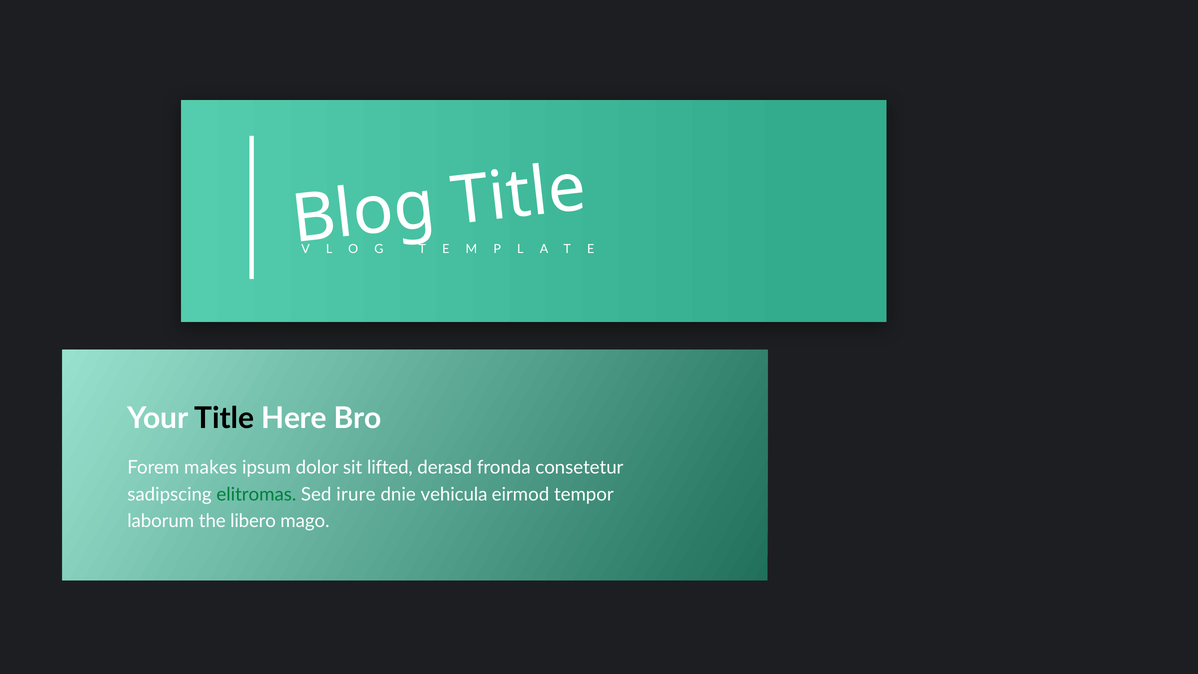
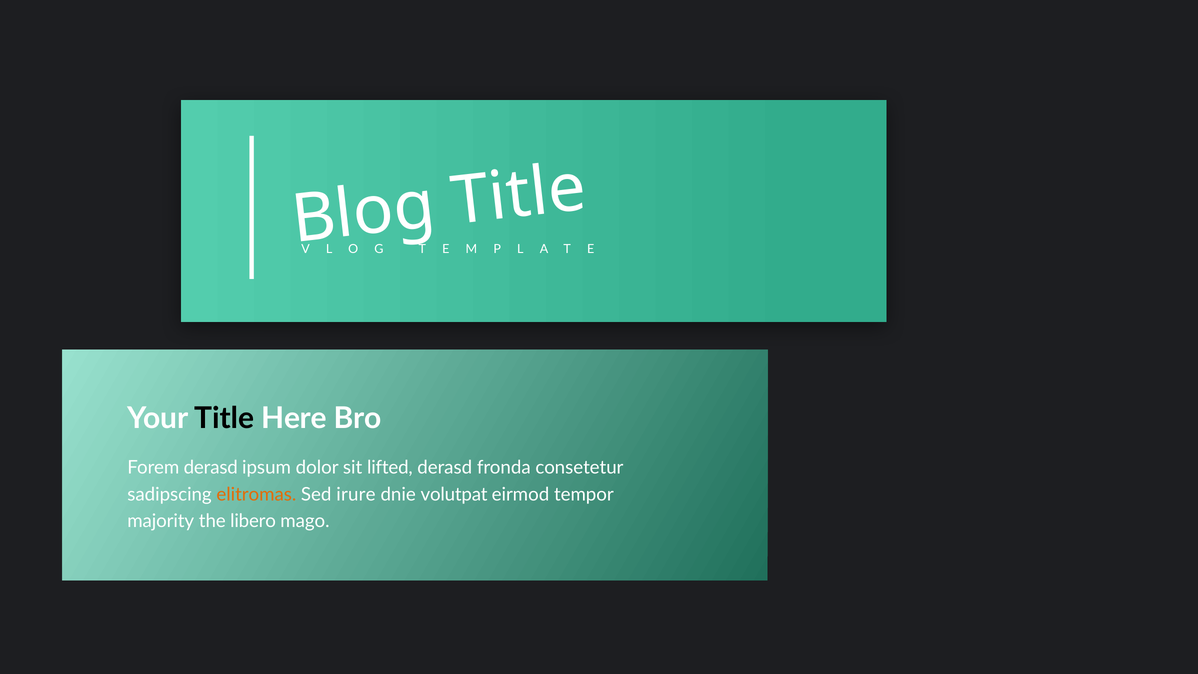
Forem makes: makes -> derasd
elitromas colour: green -> orange
vehicula: vehicula -> volutpat
laborum: laborum -> majority
